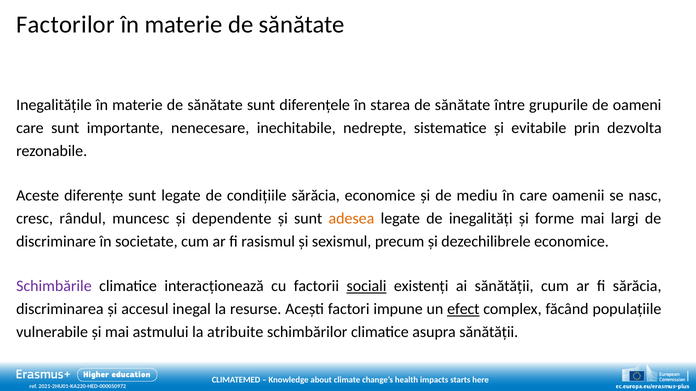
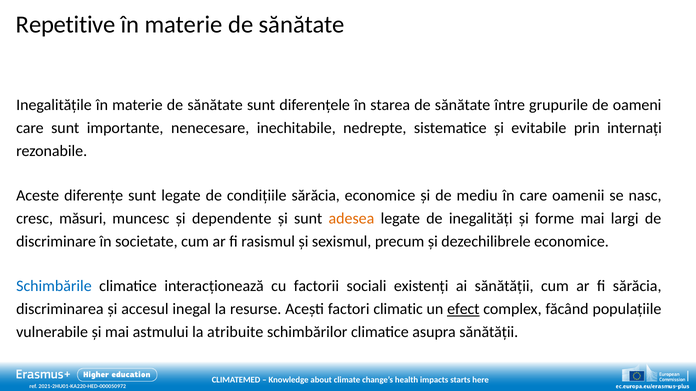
Factorilor: Factorilor -> Repetitive
dezvolta: dezvolta -> internați
rândul: rândul -> măsuri
Schimbările colour: purple -> blue
sociali underline: present -> none
impune: impune -> climatic
